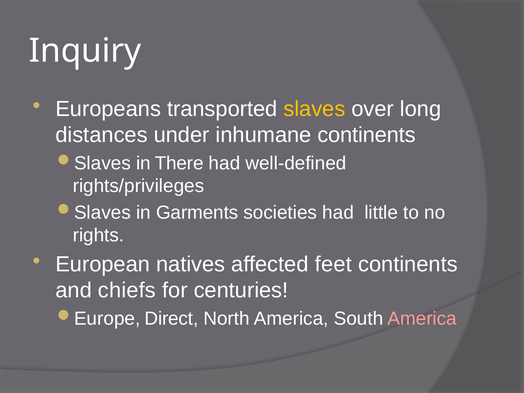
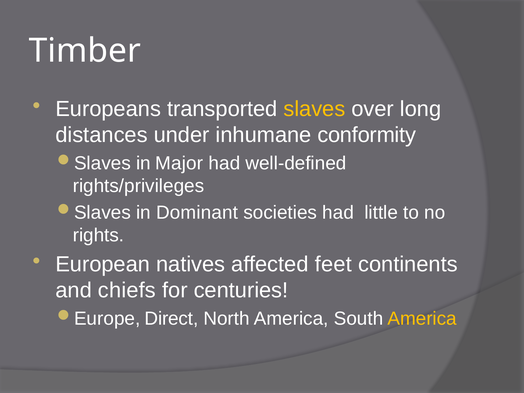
Inquiry: Inquiry -> Timber
inhumane continents: continents -> conformity
There: There -> Major
Garments: Garments -> Dominant
America at (422, 319) colour: pink -> yellow
